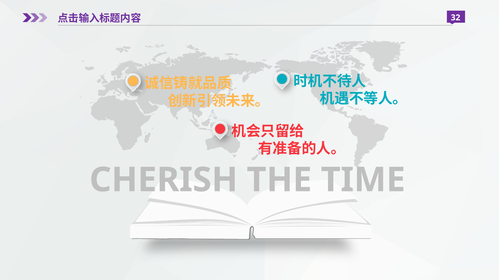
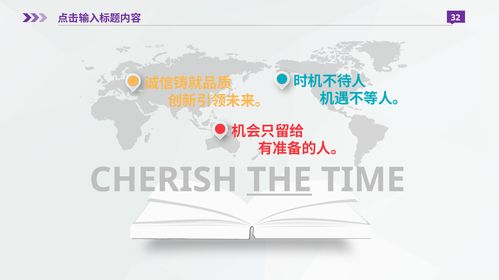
THE underline: none -> present
